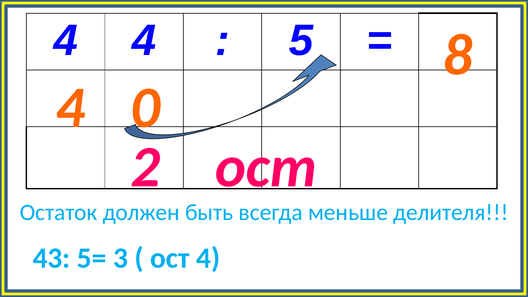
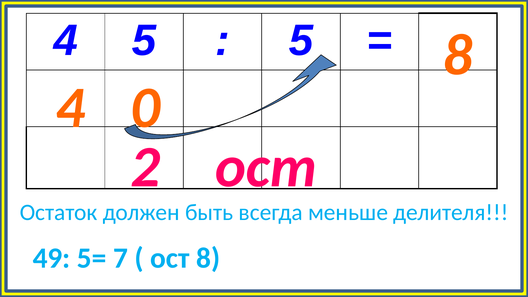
4 4: 4 -> 5
43: 43 -> 49
3: 3 -> 7
ост 4: 4 -> 8
